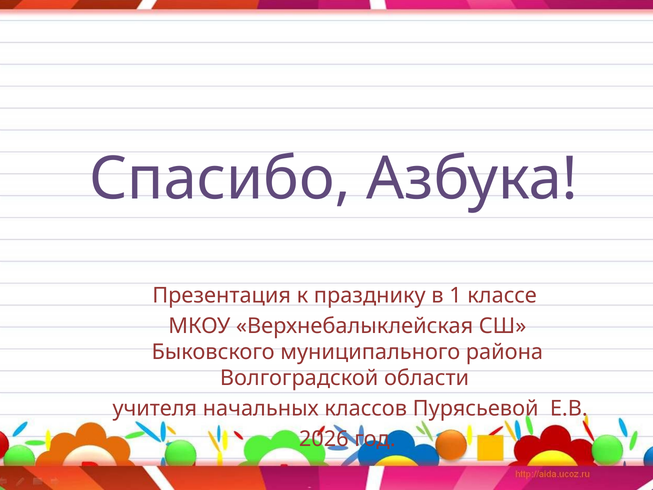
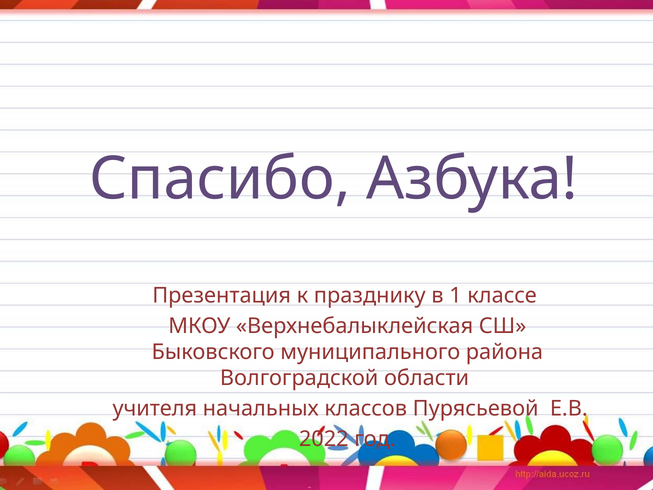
2026: 2026 -> 2022
